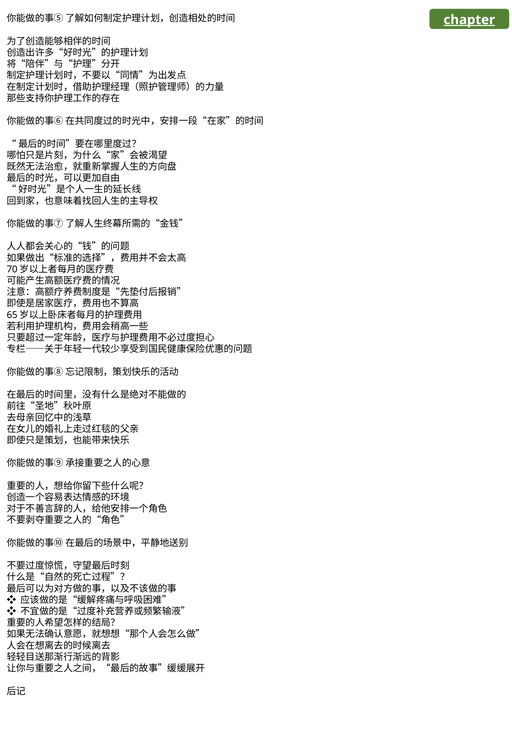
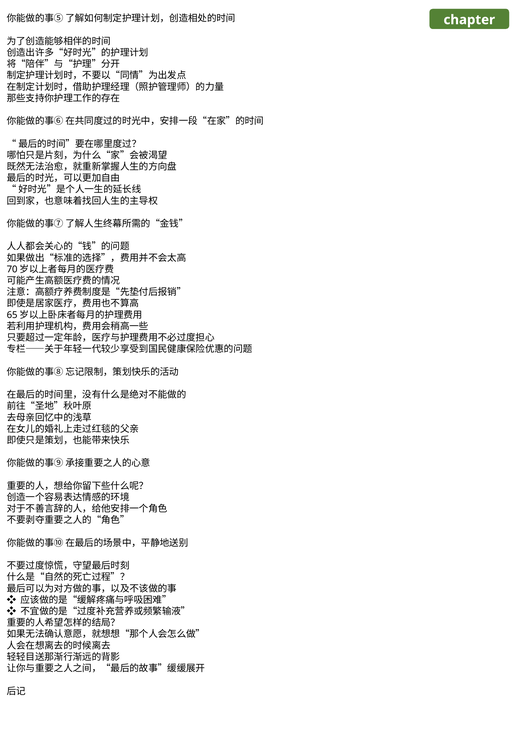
chapter underline: present -> none
